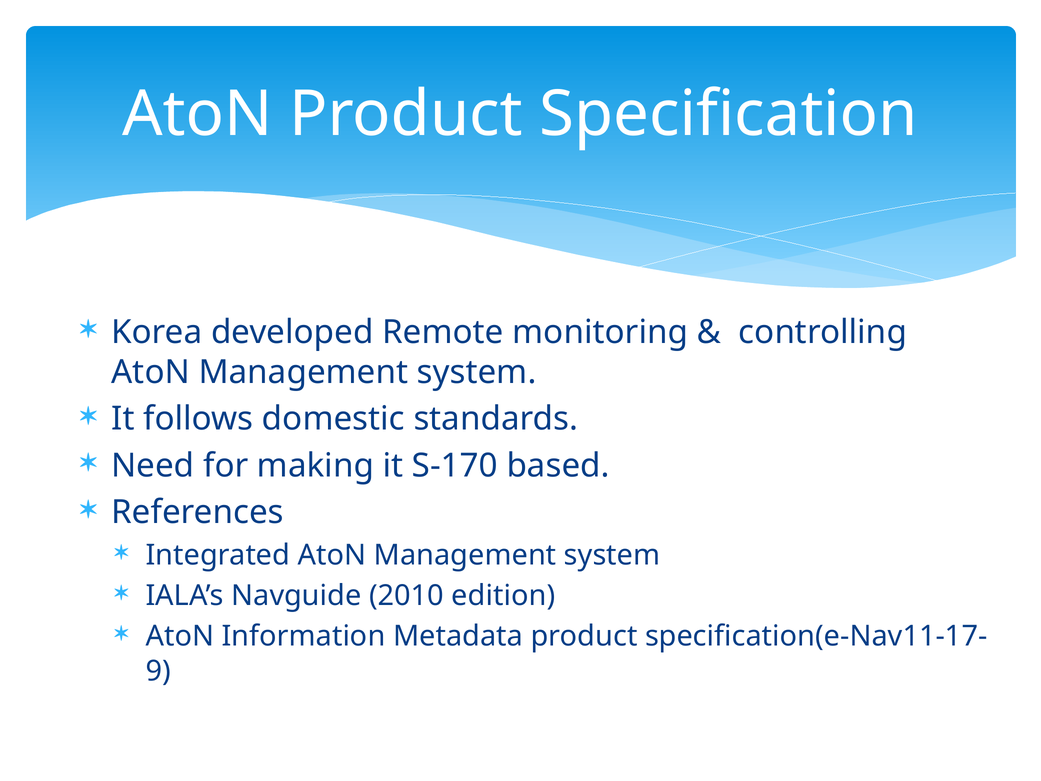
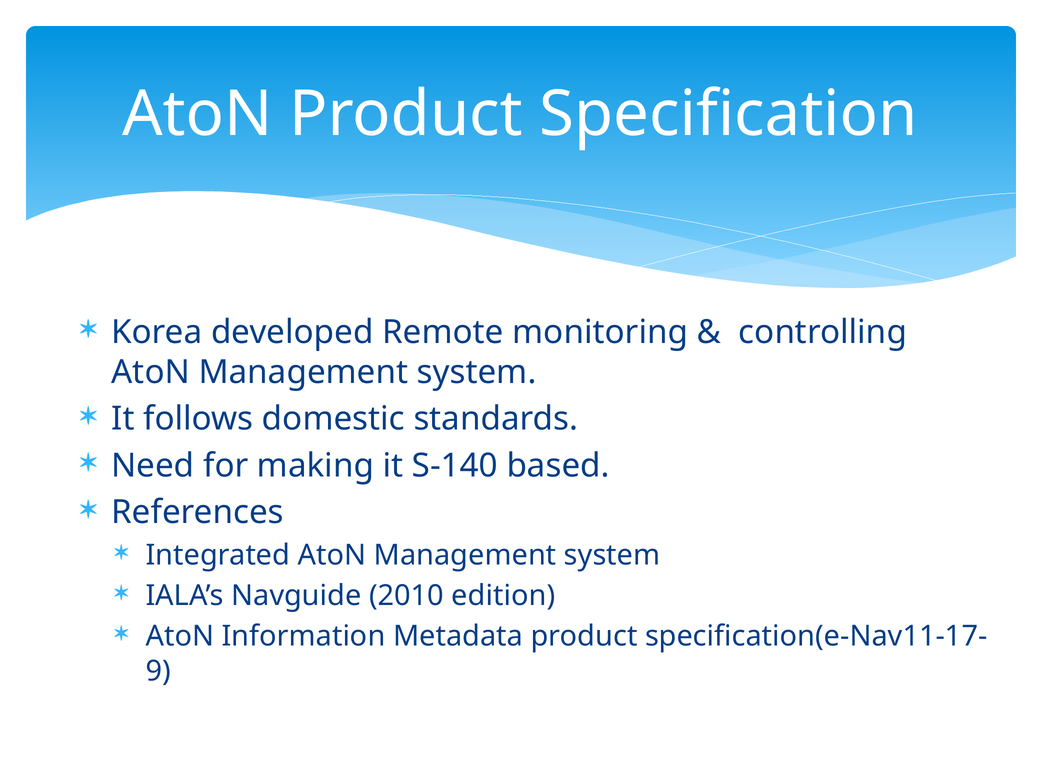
S-170: S-170 -> S-140
